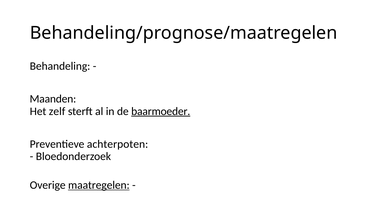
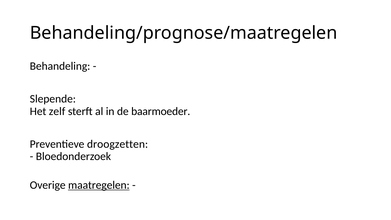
Maanden: Maanden -> Slepende
baarmoeder underline: present -> none
achterpoten: achterpoten -> droogzetten
